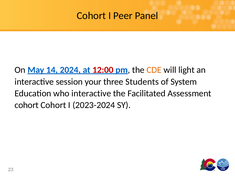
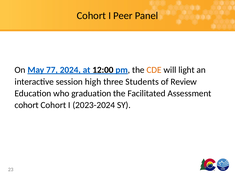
14: 14 -> 77
12:00 colour: red -> black
your: your -> high
System: System -> Review
who interactive: interactive -> graduation
